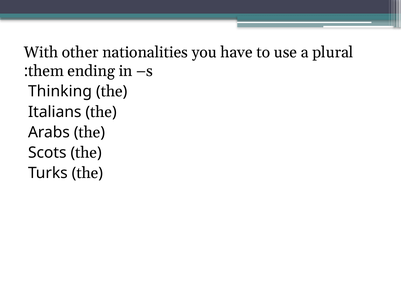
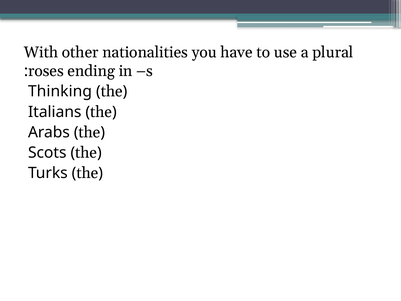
them: them -> roses
